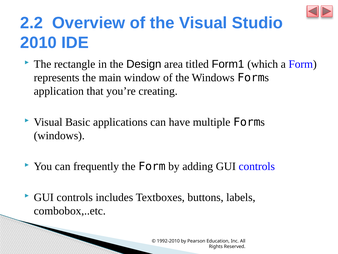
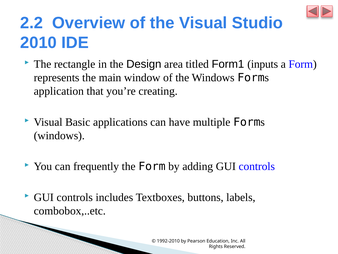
which: which -> inputs
